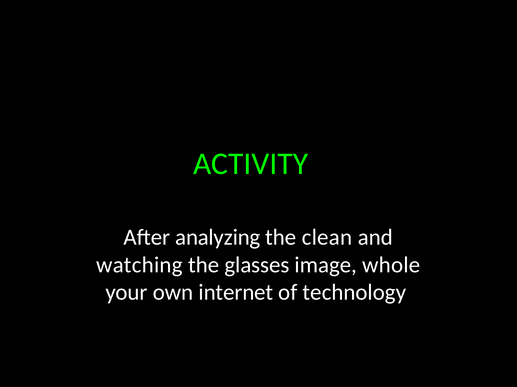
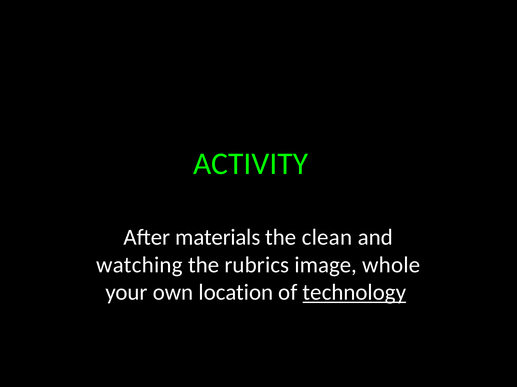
analyzing: analyzing -> materials
glasses: glasses -> rubrics
internet: internet -> location
technology underline: none -> present
